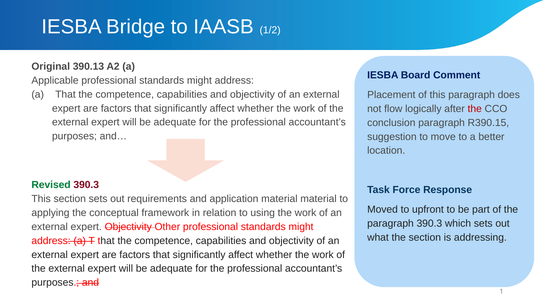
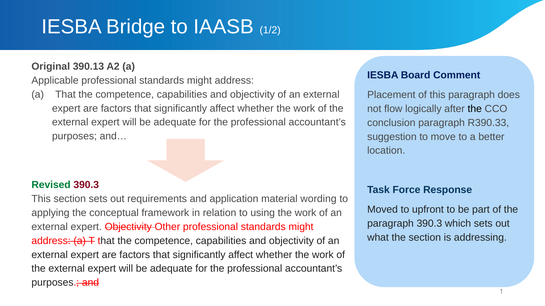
the at (475, 109) colour: red -> black
R390.15: R390.15 -> R390.33
material material: material -> wording
